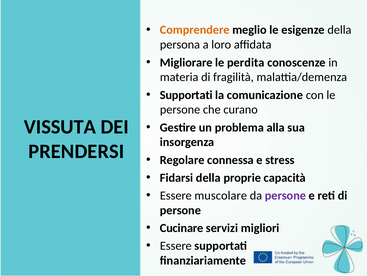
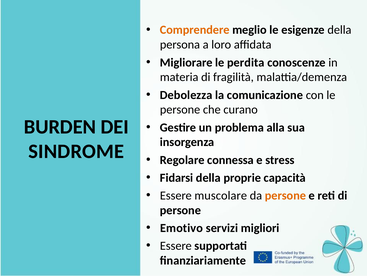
Supportati at (186, 95): Supportati -> Debolezza
VISSUTA: VISSUTA -> BURDEN
PRENDERSI: PRENDERSI -> SINDROME
persone at (285, 195) colour: purple -> orange
Cucinare: Cucinare -> Emotivo
